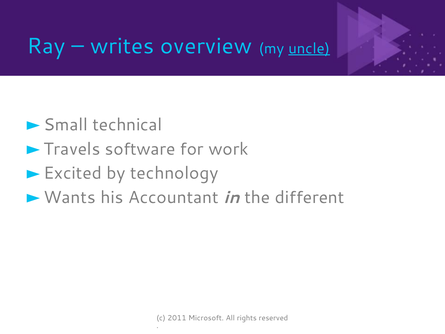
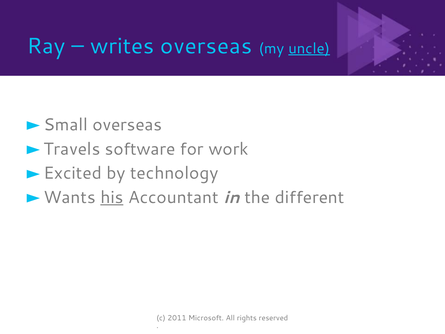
writes overview: overview -> overseas
technical at (127, 125): technical -> overseas
his underline: none -> present
